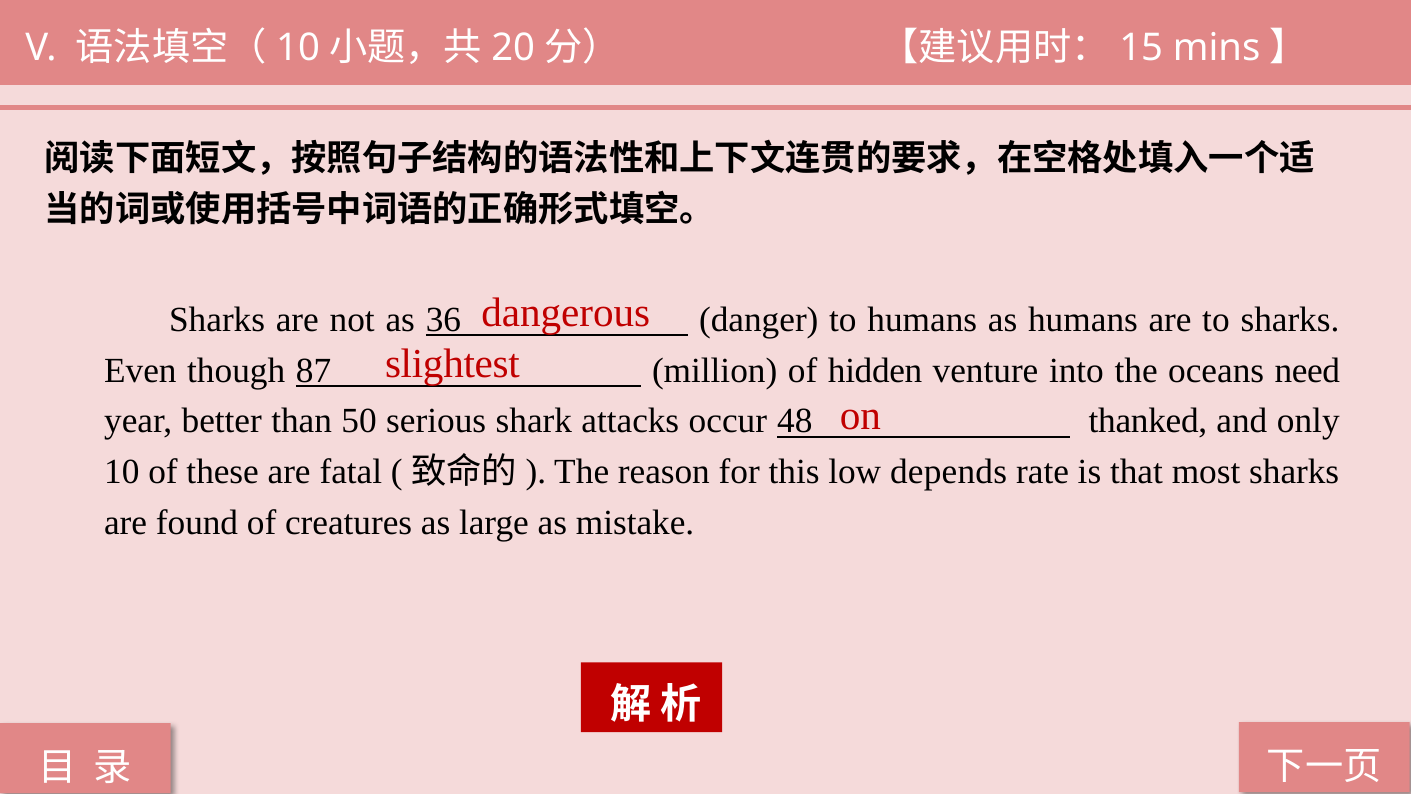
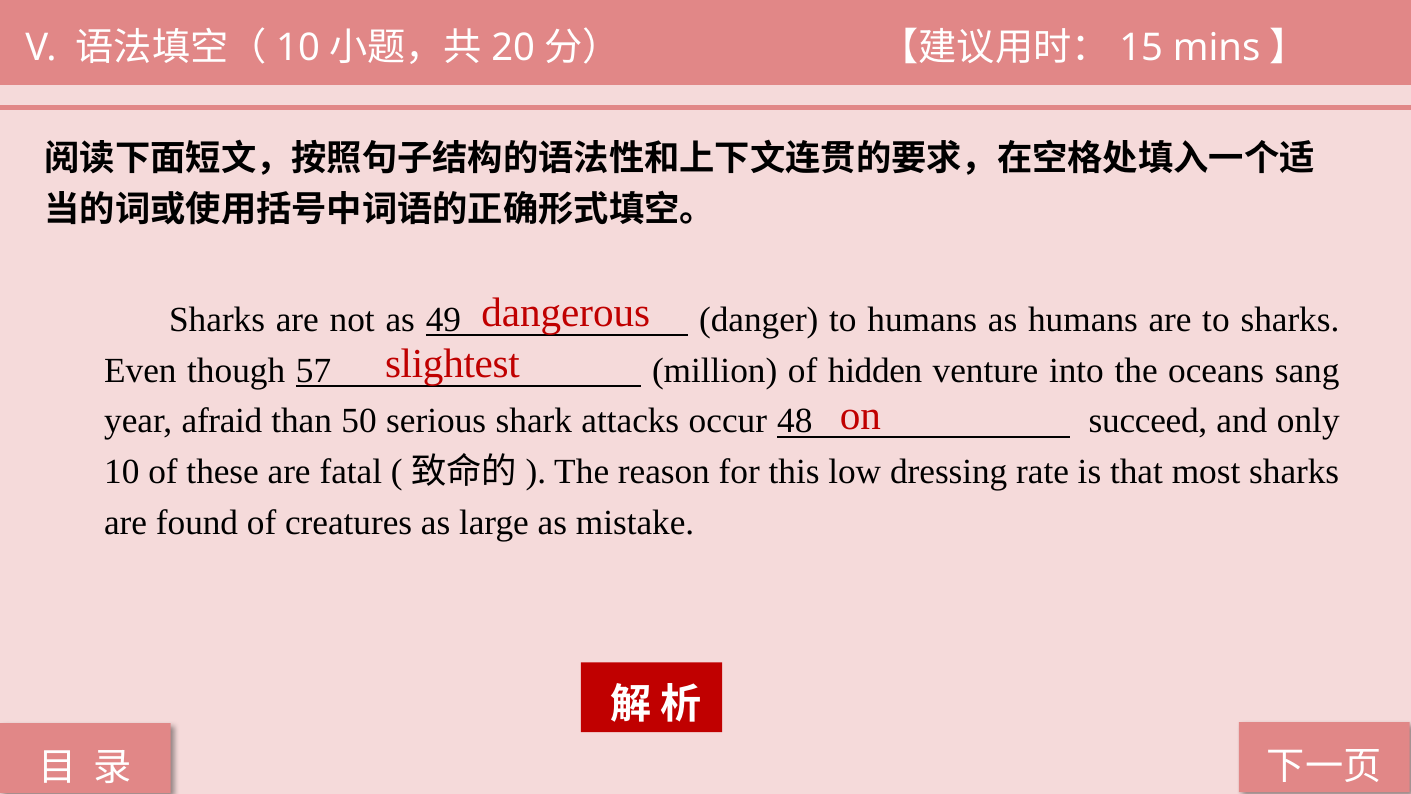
36: 36 -> 49
87: 87 -> 57
need: need -> sang
better: better -> afraid
thanked: thanked -> succeed
depends: depends -> dressing
